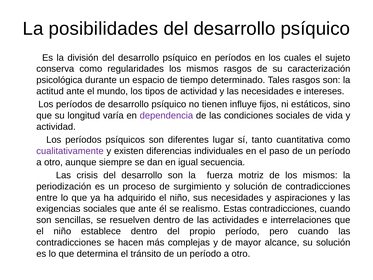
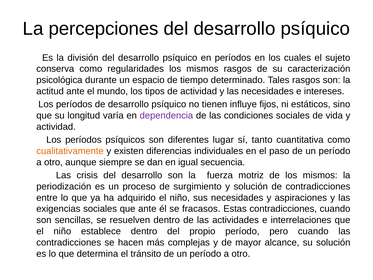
posibilidades: posibilidades -> percepciones
cualitativamente colour: purple -> orange
realismo: realismo -> fracasos
